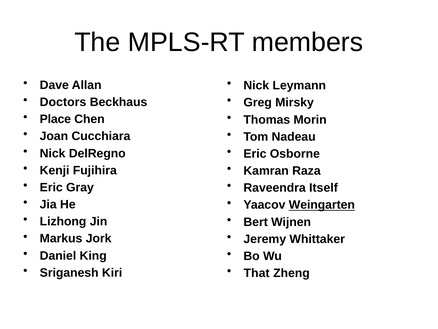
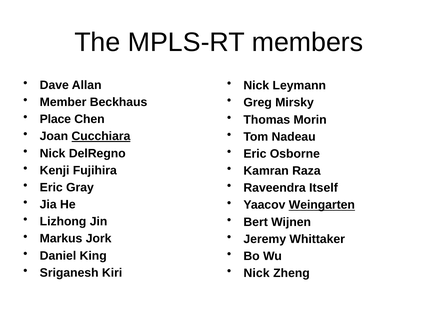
Doctors: Doctors -> Member
Cucchiara underline: none -> present
That at (257, 273): That -> Nick
